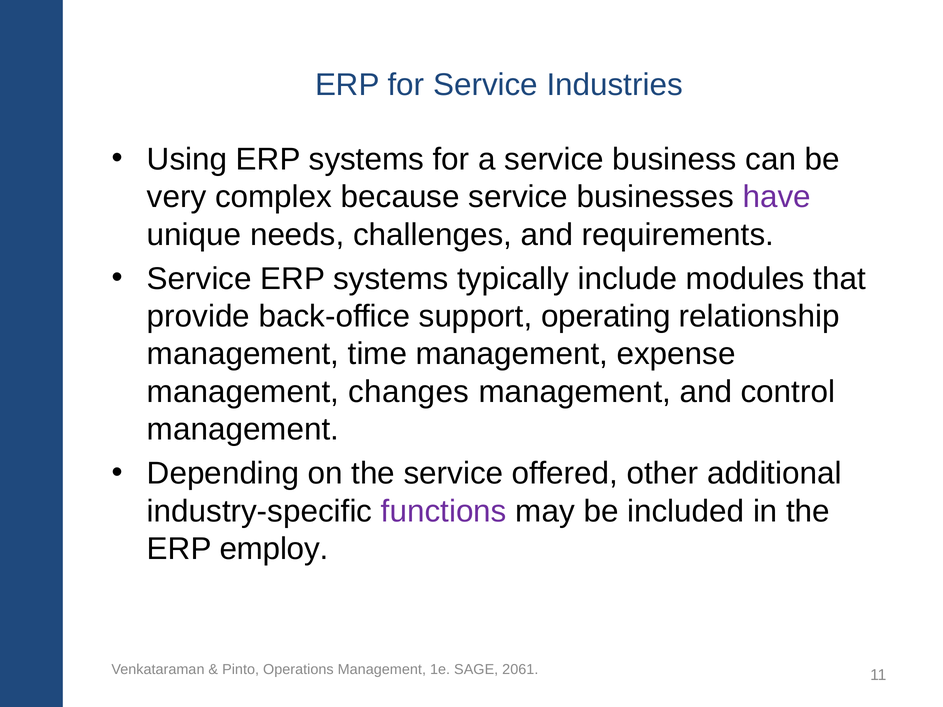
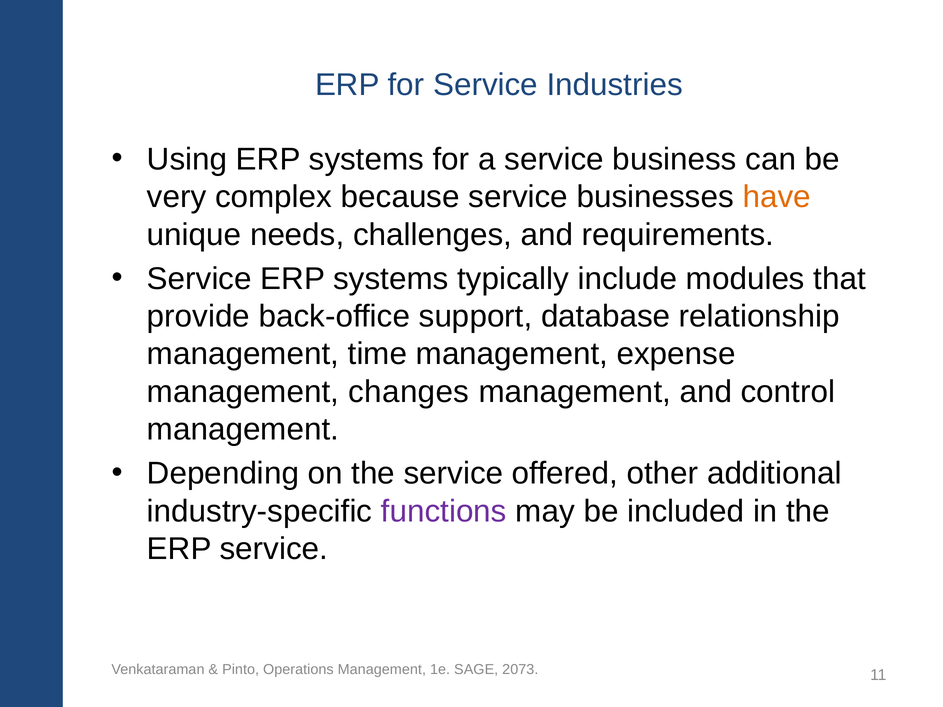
have colour: purple -> orange
operating: operating -> database
ERP employ: employ -> service
2061: 2061 -> 2073
